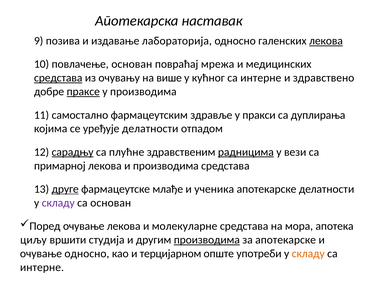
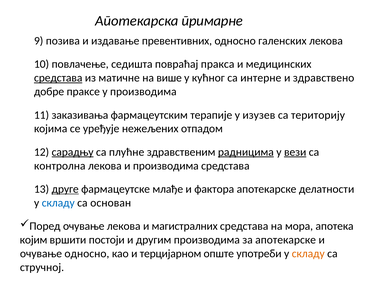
наставак: наставак -> примарне
лабораторија: лабораторија -> превентивних
лекова at (326, 41) underline: present -> none
повлачење основан: основан -> седишта
мрежа: мрежа -> пракса
очувању: очувању -> матичне
праксе underline: present -> none
самостално: самостално -> заказивања
здравље: здравље -> терапије
пракси: пракси -> изузев
дуплирања: дуплирања -> територију
уређује делатности: делатности -> нежељених
вези underline: none -> present
примарној: примарној -> контролна
ученика: ученика -> фактора
складу at (58, 203) colour: purple -> blue
молекуларне: молекуларне -> магистралних
циљу: циљу -> којим
студија: студија -> постоји
производима at (207, 240) underline: present -> none
интерне at (42, 268): интерне -> стручној
